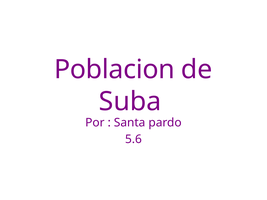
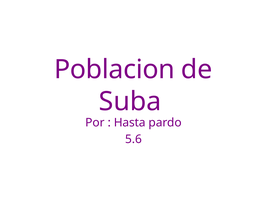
Santa: Santa -> Hasta
